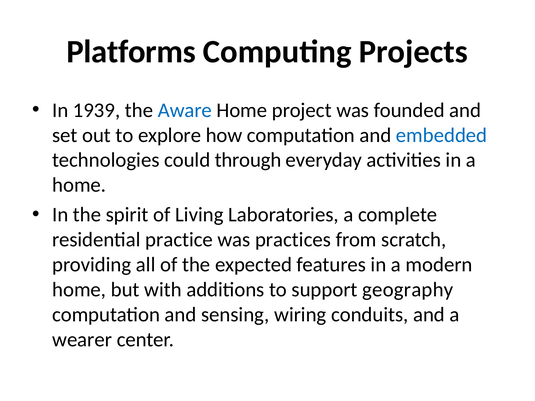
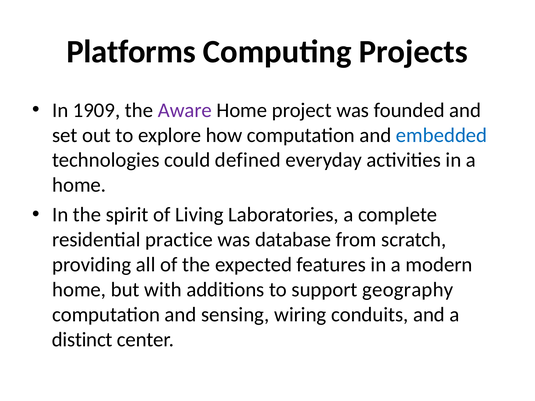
1939: 1939 -> 1909
Aware colour: blue -> purple
through: through -> defined
practices: practices -> database
wearer: wearer -> distinct
